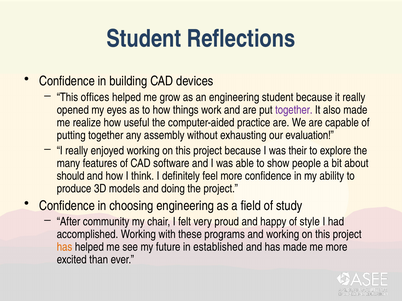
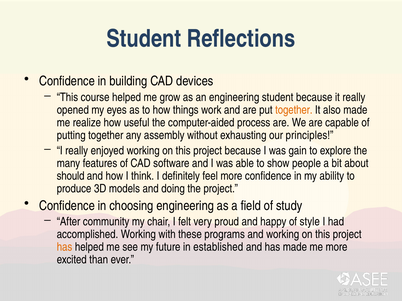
offices: offices -> course
together at (294, 110) colour: purple -> orange
practice: practice -> process
evaluation: evaluation -> principles
their: their -> gain
